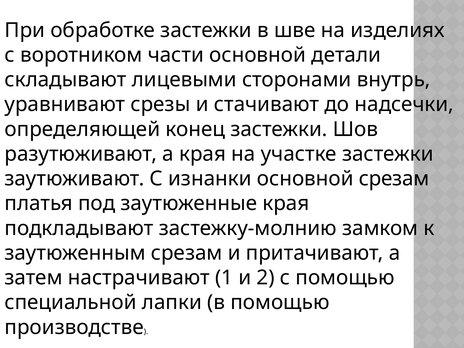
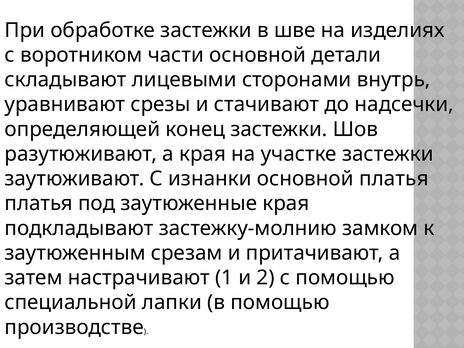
основной срезам: срезам -> платья
